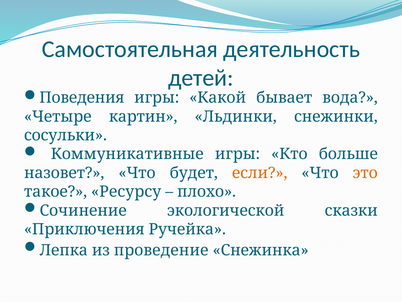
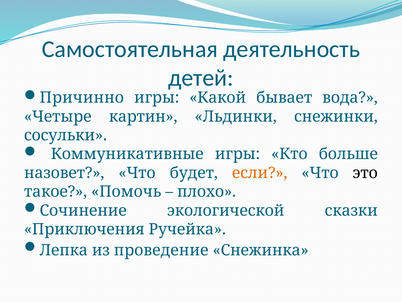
Поведения: Поведения -> Причинно
это colour: orange -> black
Ресурсу: Ресурсу -> Помочь
